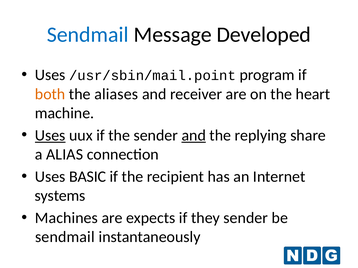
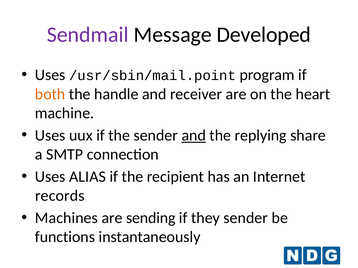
Sendmail at (88, 35) colour: blue -> purple
aliases: aliases -> handle
Uses at (50, 136) underline: present -> none
ALIAS: ALIAS -> SMTP
BASIC: BASIC -> ALIAS
systems: systems -> records
expects: expects -> sending
sendmail at (65, 237): sendmail -> functions
